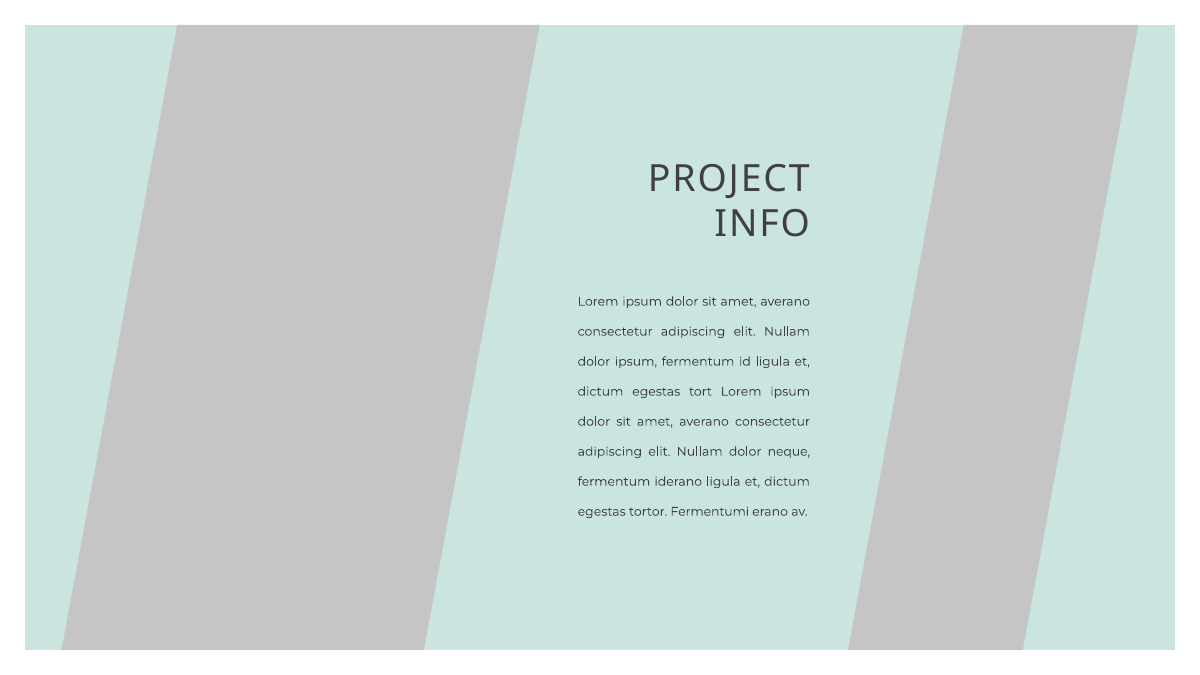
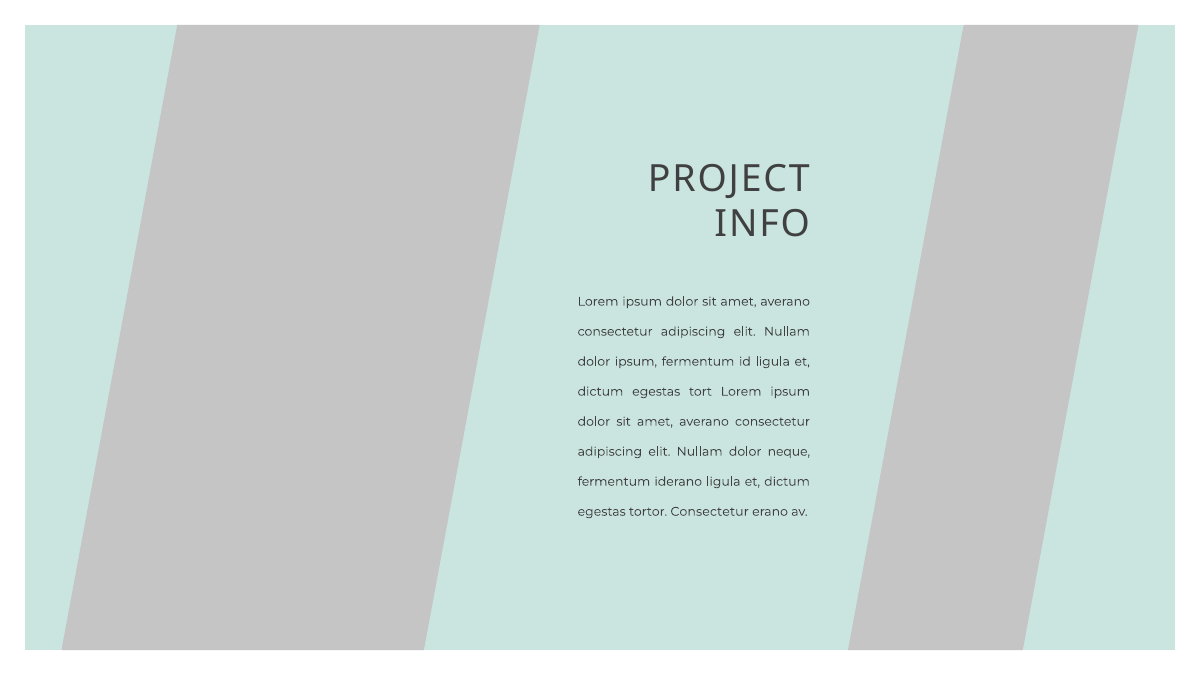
tortor Fermentumi: Fermentumi -> Consectetur
